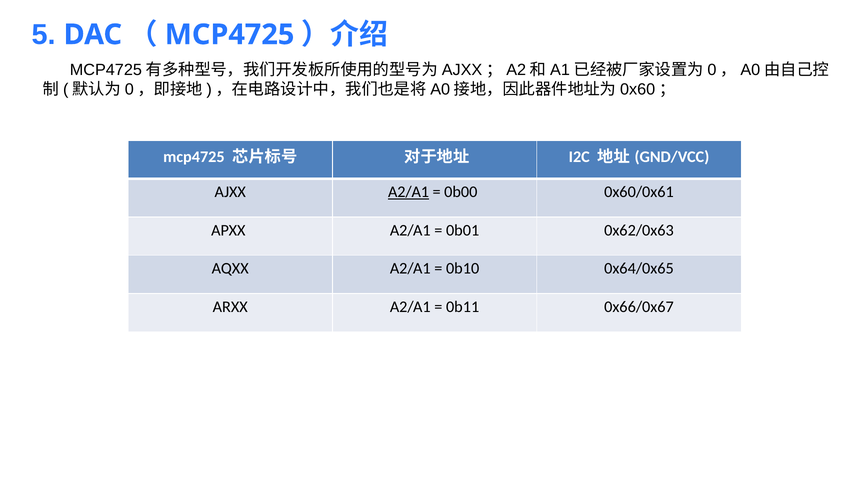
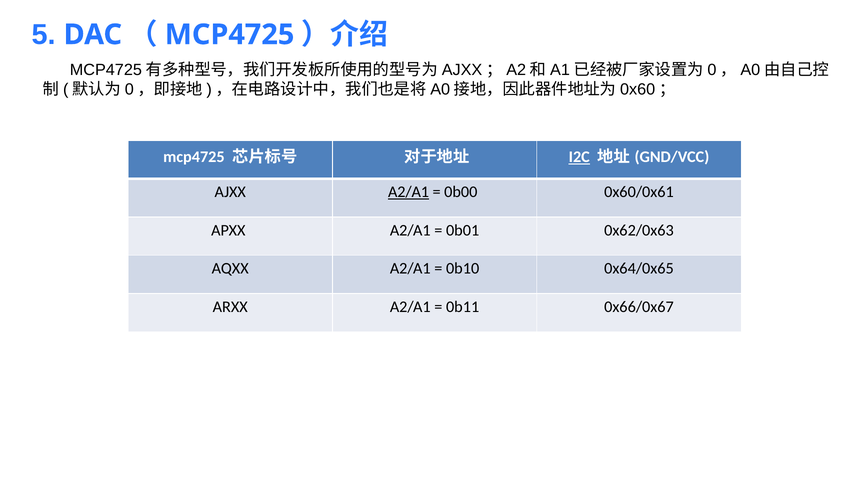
I2C underline: none -> present
